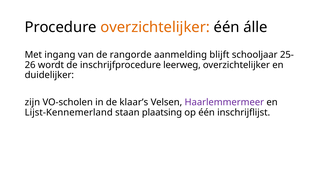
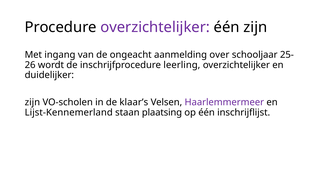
overzichtelijker at (155, 27) colour: orange -> purple
één álle: álle -> zijn
rangorde: rangorde -> ongeacht
blijft: blijft -> over
leerweg: leerweg -> leerling
